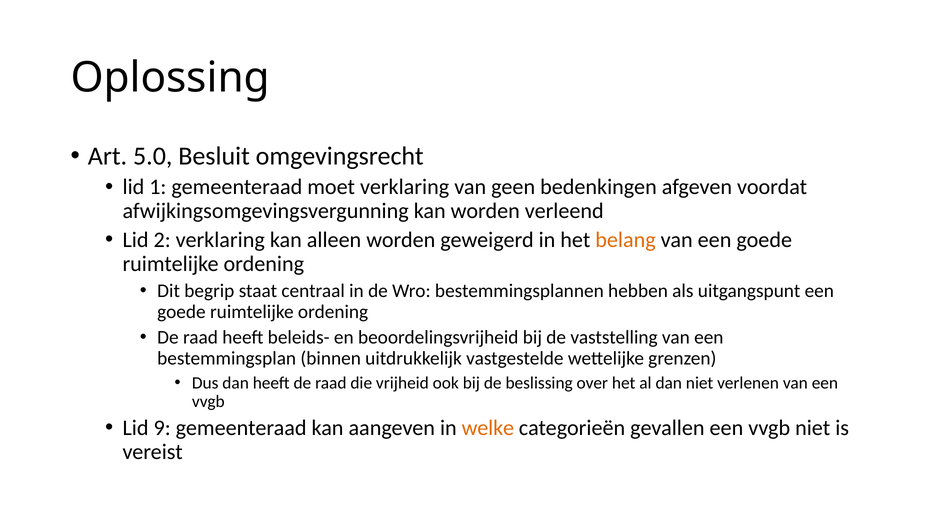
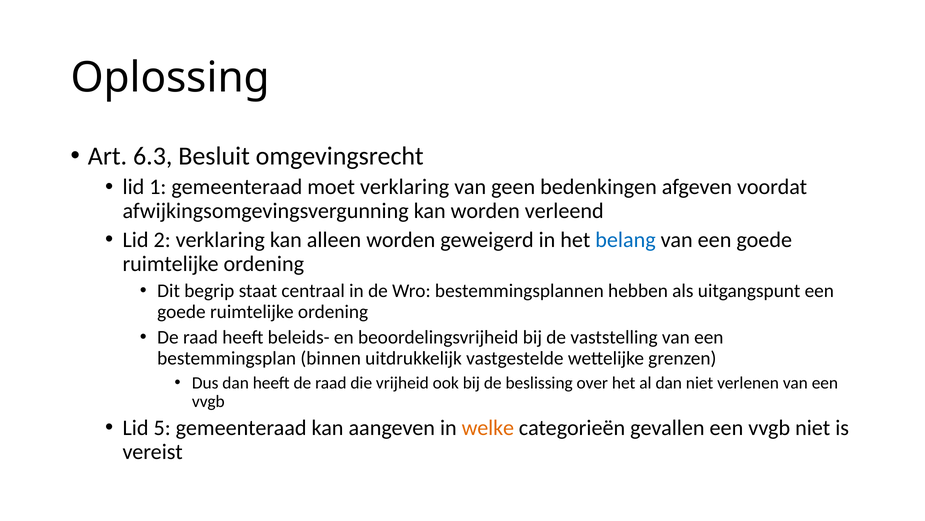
5.0: 5.0 -> 6.3
belang colour: orange -> blue
9: 9 -> 5
